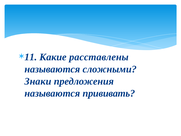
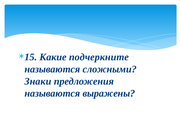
11: 11 -> 15
расставлены: расставлены -> подчеркните
прививать: прививать -> выражены
